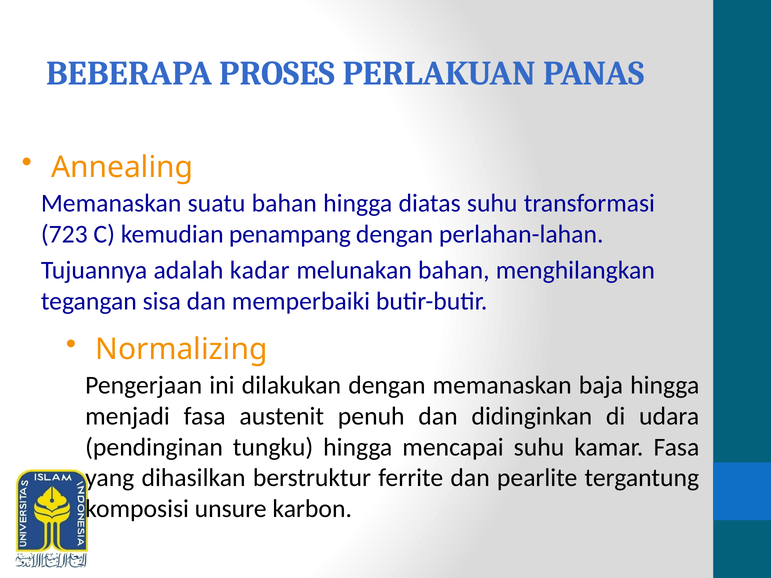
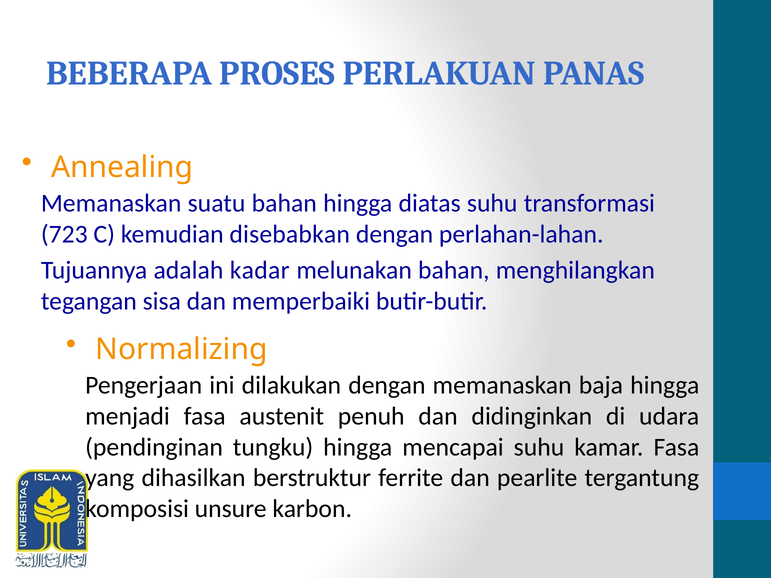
penampang: penampang -> disebabkan
